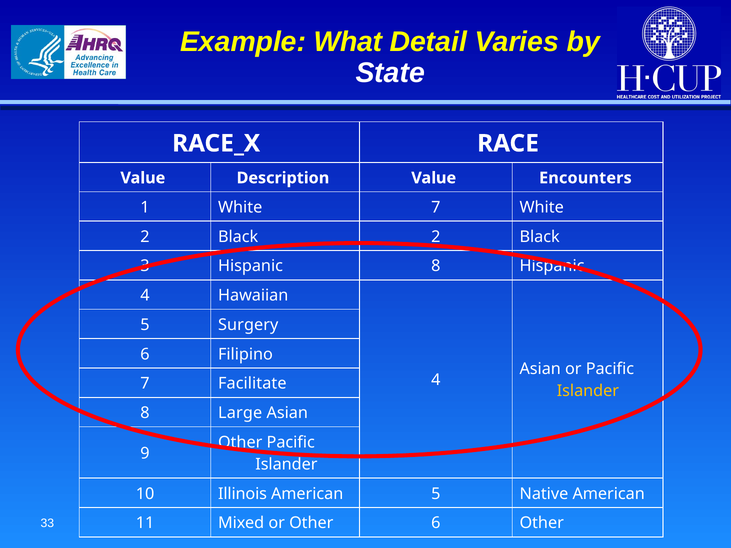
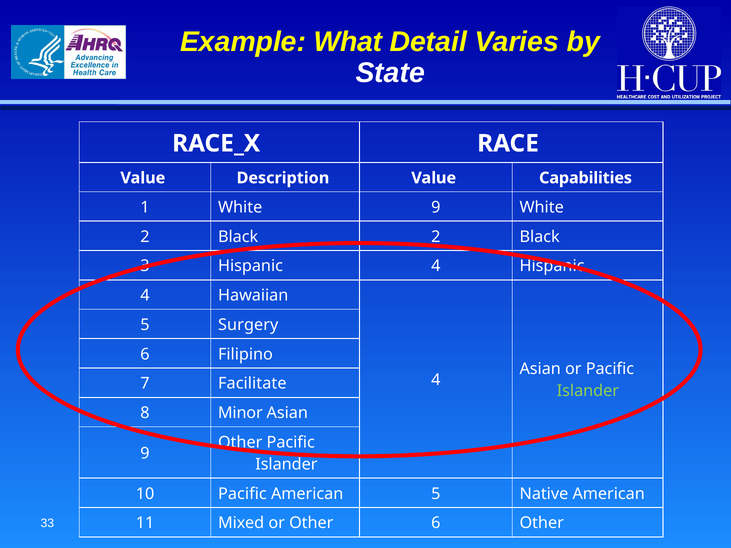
Encounters: Encounters -> Capabilities
White 7: 7 -> 9
8 at (436, 266): 8 -> 4
Islander at (588, 391) colour: yellow -> light green
Large: Large -> Minor
10 Illinois: Illinois -> Pacific
